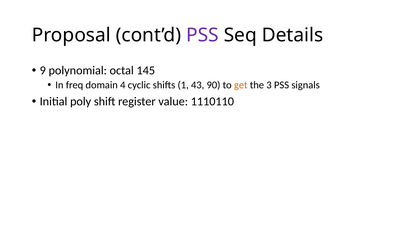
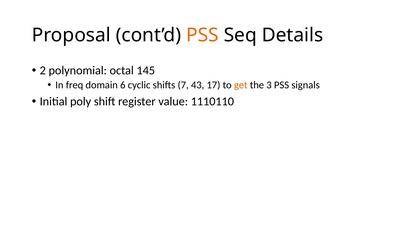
PSS at (202, 35) colour: purple -> orange
9: 9 -> 2
4: 4 -> 6
1: 1 -> 7
90: 90 -> 17
